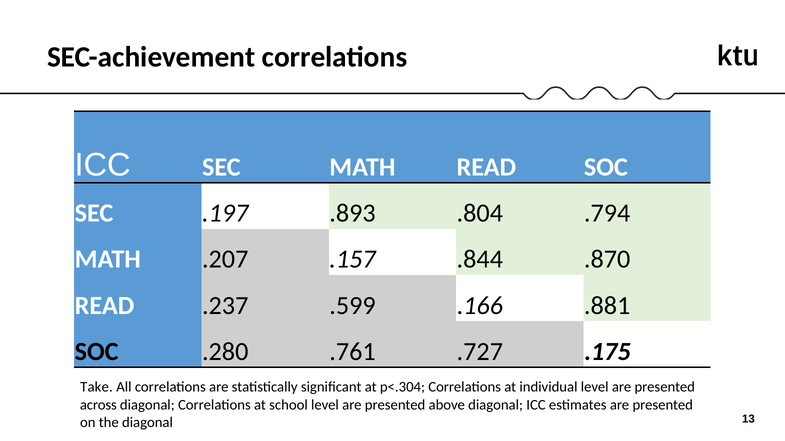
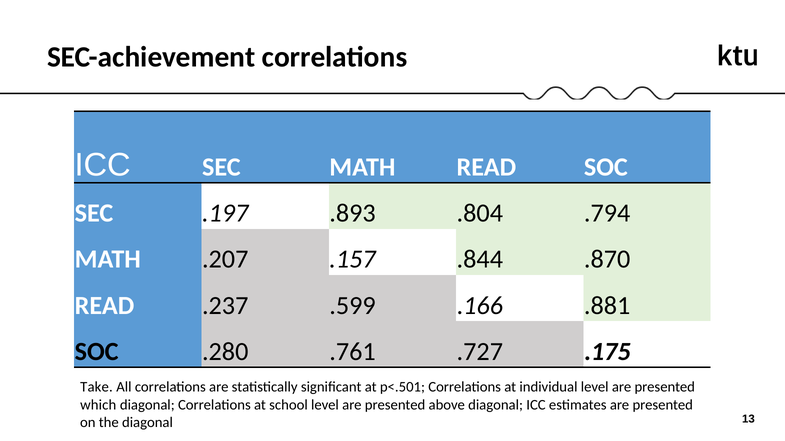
p<.304: p<.304 -> p<.501
across: across -> which
